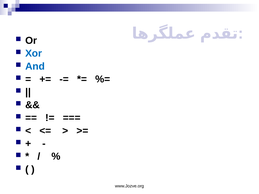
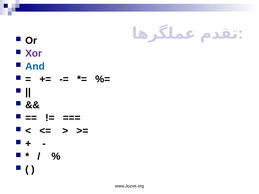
Xor colour: blue -> purple
